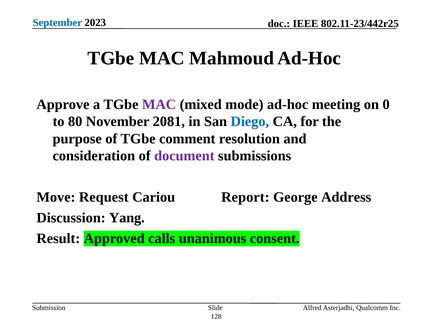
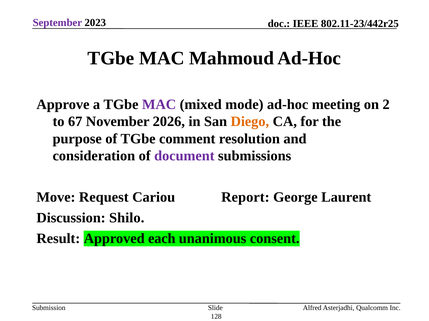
September colour: blue -> purple
0: 0 -> 2
80: 80 -> 67
2081: 2081 -> 2026
Diego colour: blue -> orange
Address: Address -> Laurent
Yang: Yang -> Shilo
calls: calls -> each
